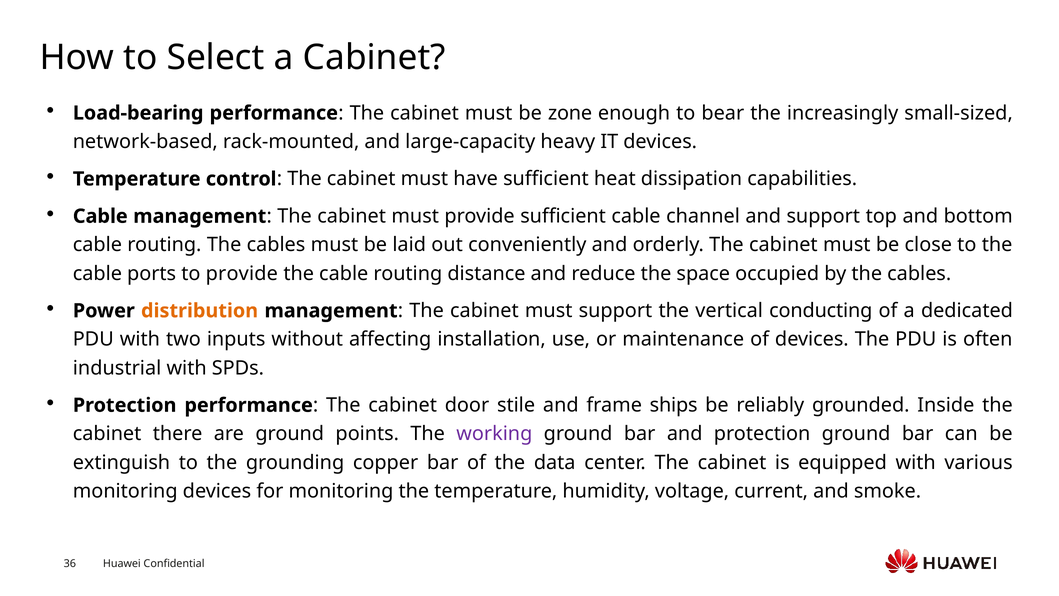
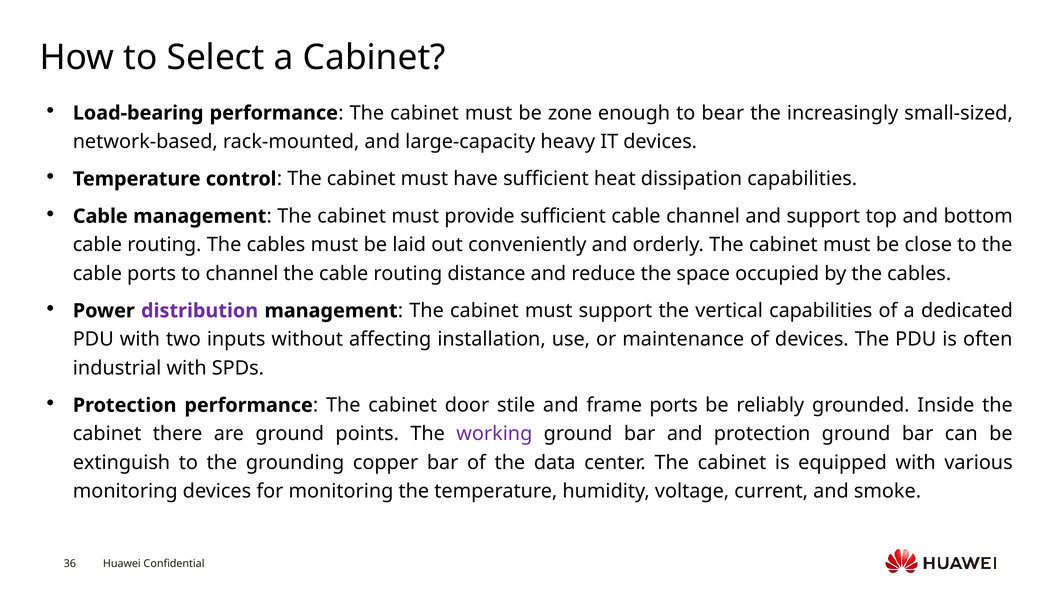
to provide: provide -> channel
distribution colour: orange -> purple
vertical conducting: conducting -> capabilities
frame ships: ships -> ports
